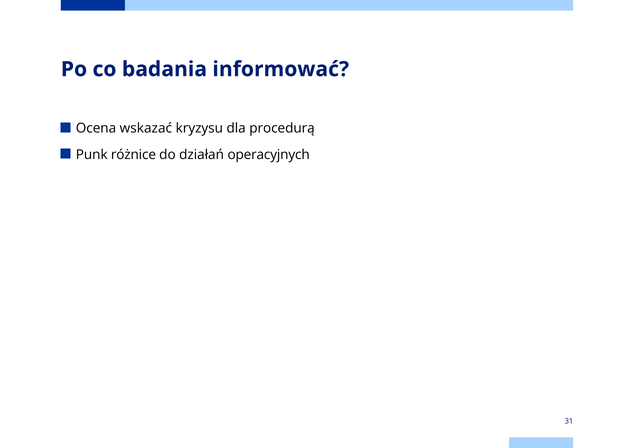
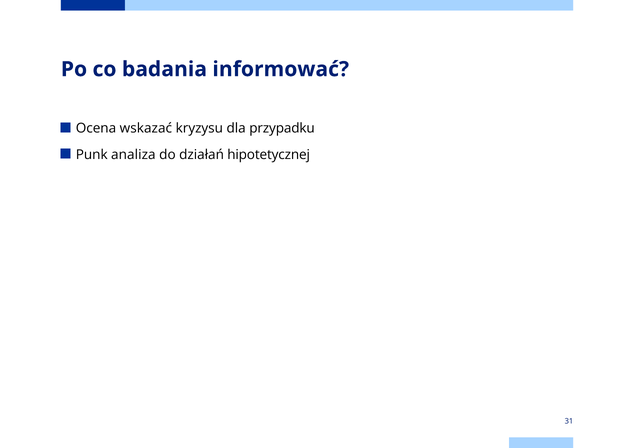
procedurą: procedurą -> przypadku
różnice: różnice -> analiza
operacyjnych: operacyjnych -> hipotetycznej
